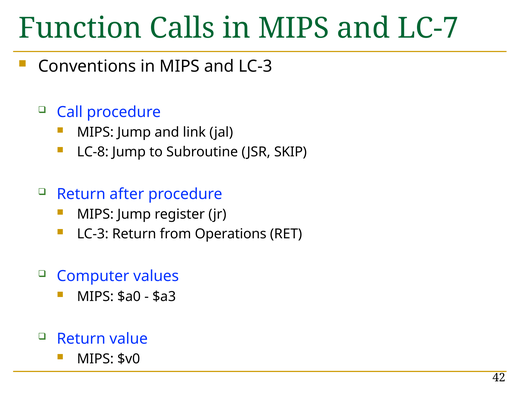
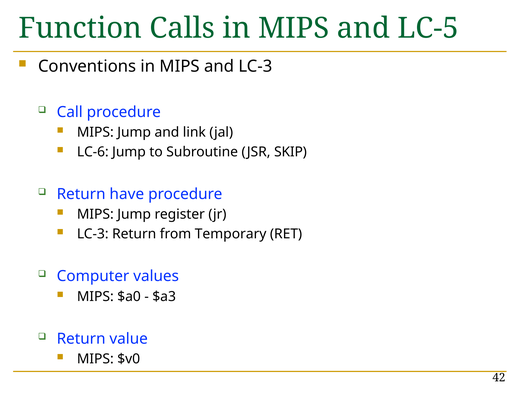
LC-7: LC-7 -> LC-5
LC-8: LC-8 -> LC-6
after: after -> have
Operations: Operations -> Temporary
